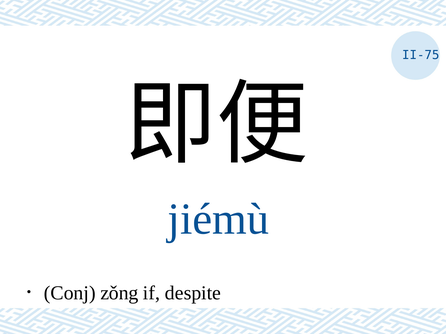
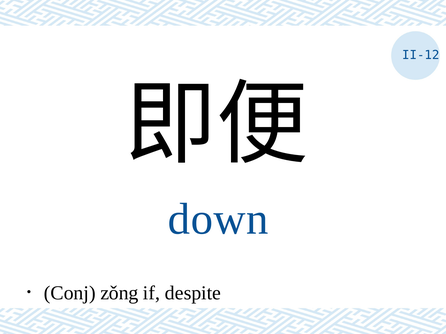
II-75: II-75 -> II-12
jiémù: jiémù -> down
